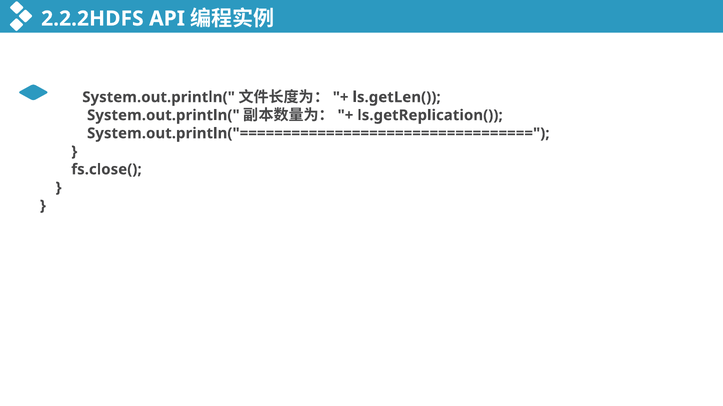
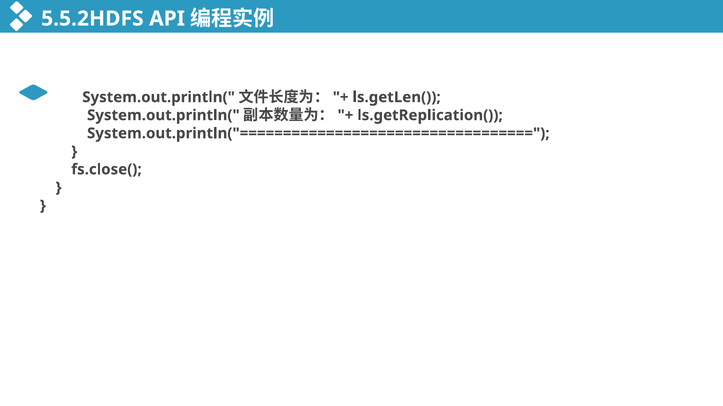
2.2.2HDFS: 2.2.2HDFS -> 5.5.2HDFS
